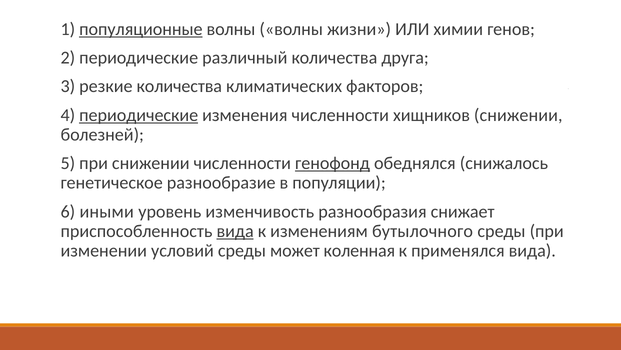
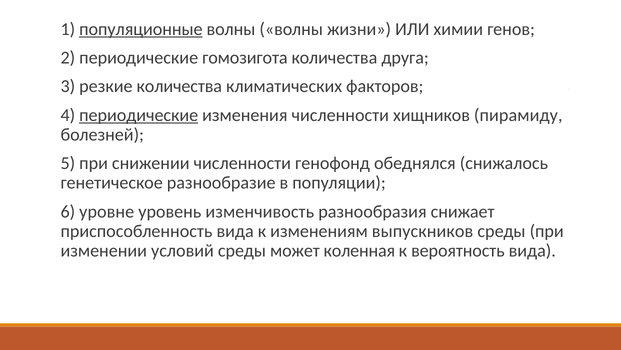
различный: различный -> гомозигота
хищников снижении: снижении -> пирамиду
генофонд underline: present -> none
иными: иными -> уровне
вида at (235, 231) underline: present -> none
бутылочного: бутылочного -> выпускников
применялся: применялся -> вероятность
